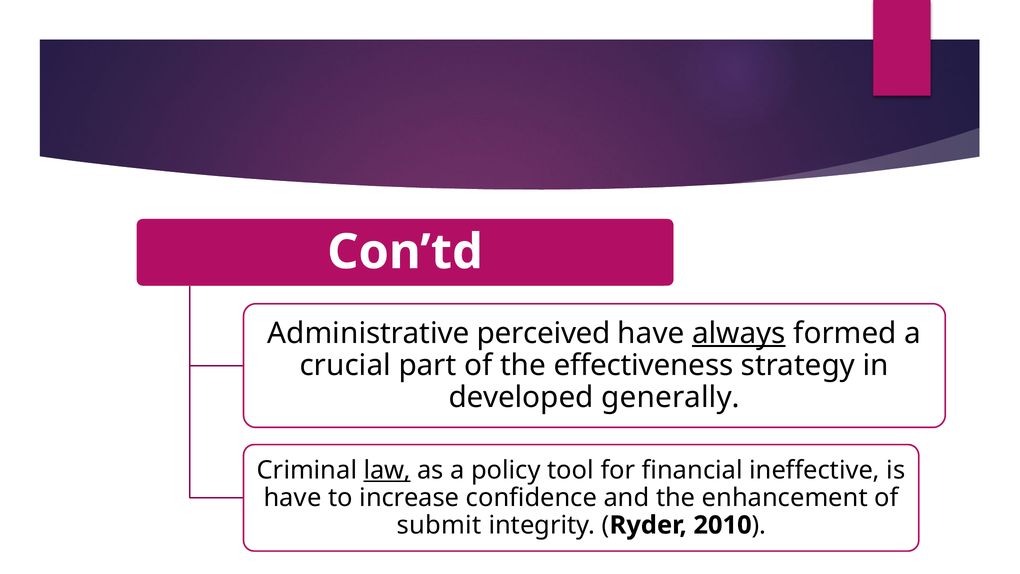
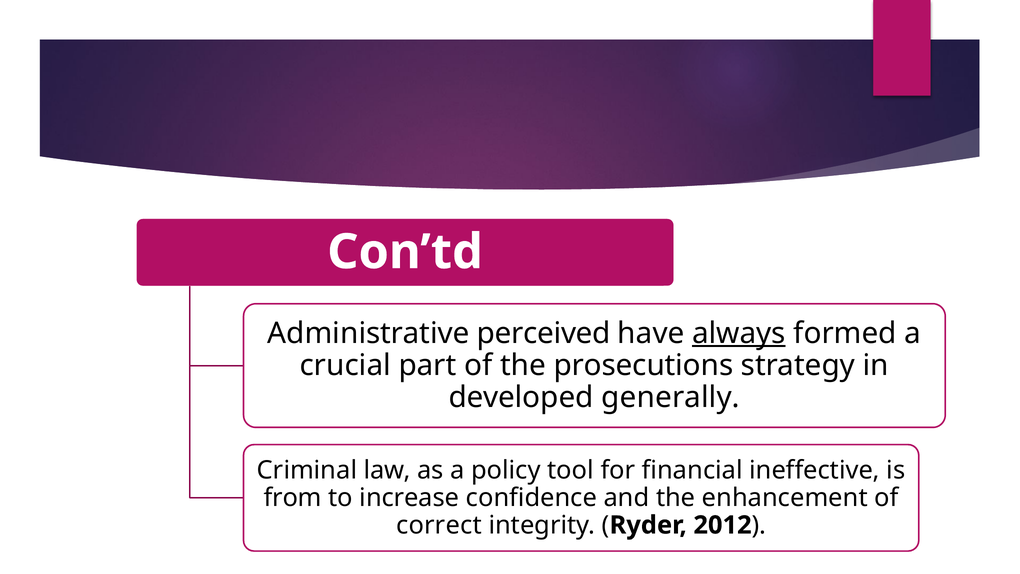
effectiveness: effectiveness -> prosecutions
law underline: present -> none
have at (292, 497): have -> from
submit: submit -> correct
2010: 2010 -> 2012
